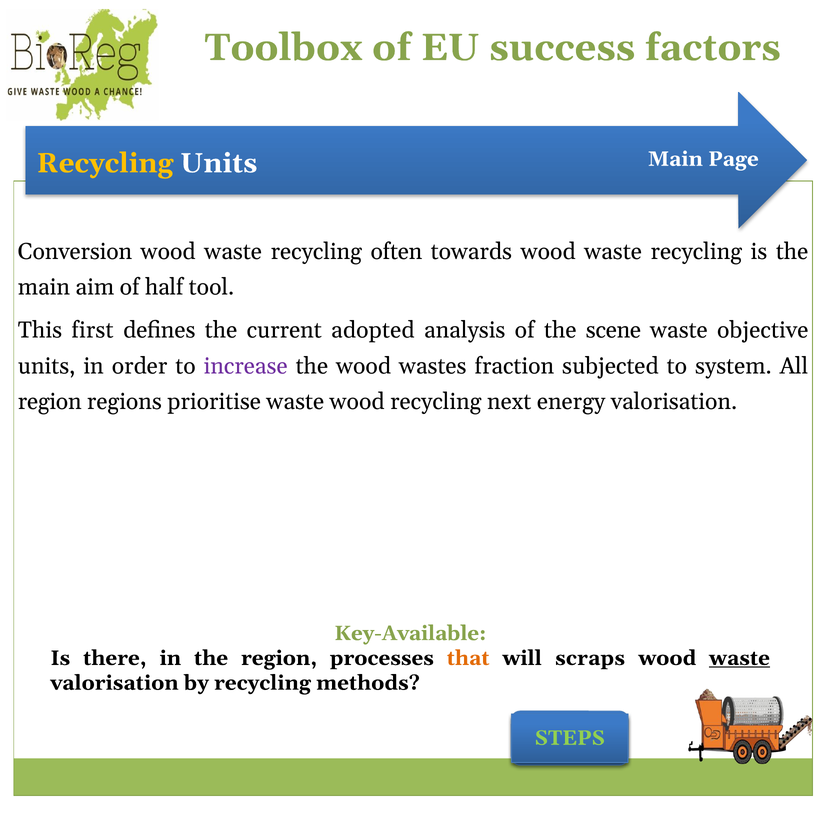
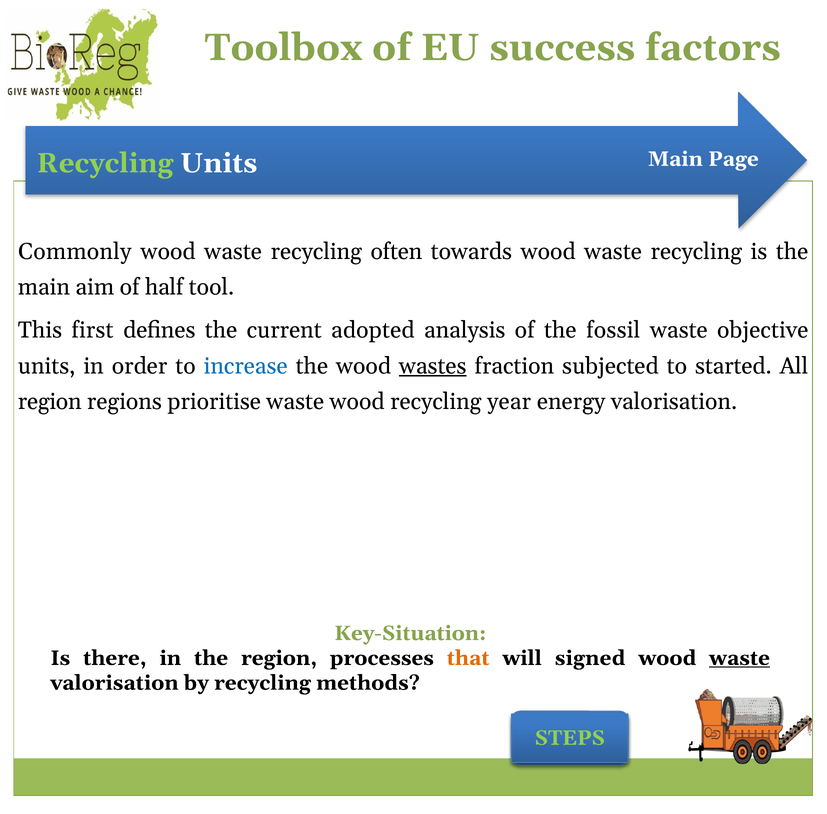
Recycling at (105, 163) colour: yellow -> light green
Conversion: Conversion -> Commonly
scene: scene -> fossil
increase colour: purple -> blue
wastes underline: none -> present
system: system -> started
next: next -> year
Key-Available: Key-Available -> Key-Situation
scraps: scraps -> signed
